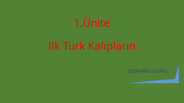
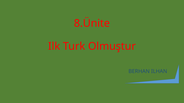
1.Ünite: 1.Ünite -> 8.Ünite
Kalıpların: Kalıpların -> Olmuştur
